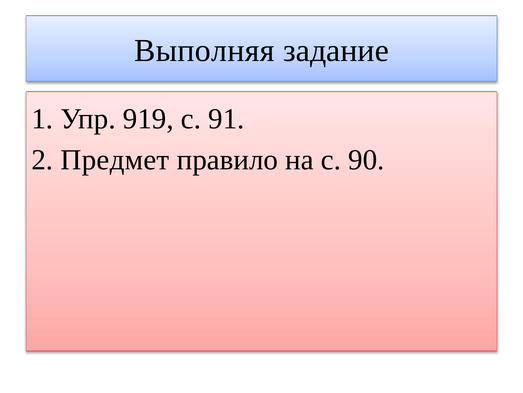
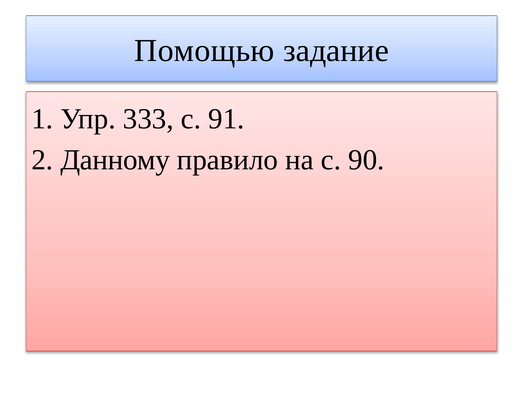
Выполняя: Выполняя -> Помощью
919: 919 -> 333
Предмет: Предмет -> Данному
